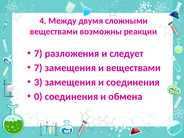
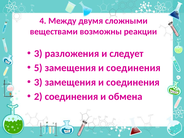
7 at (38, 54): 7 -> 3
7 at (38, 68): 7 -> 5
веществами at (133, 68): веществами -> соединения
0: 0 -> 2
